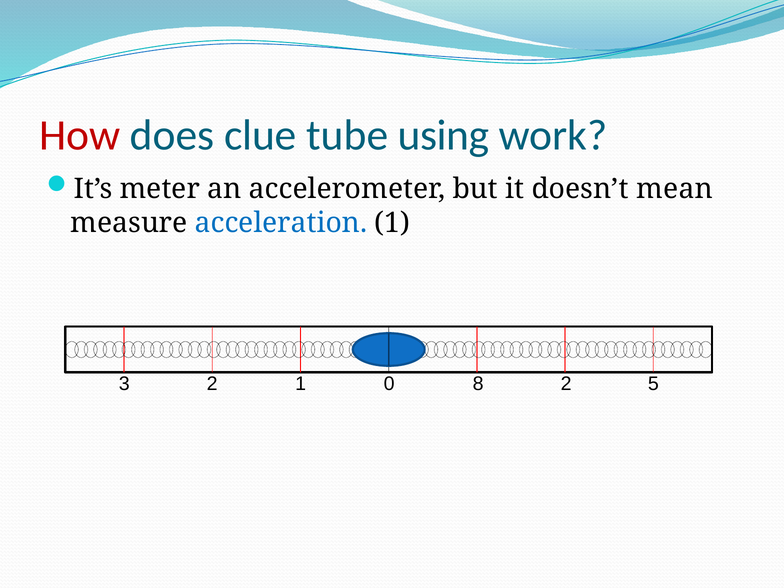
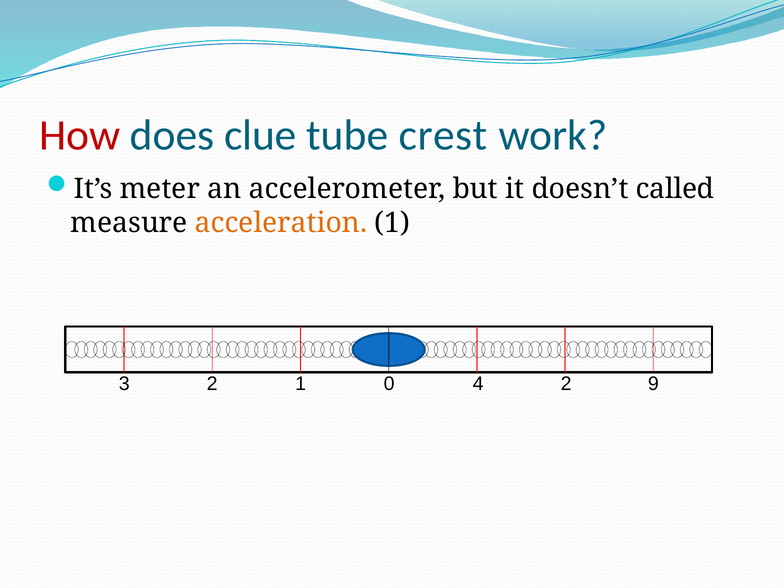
using: using -> crest
mean: mean -> called
acceleration colour: blue -> orange
8: 8 -> 4
5: 5 -> 9
